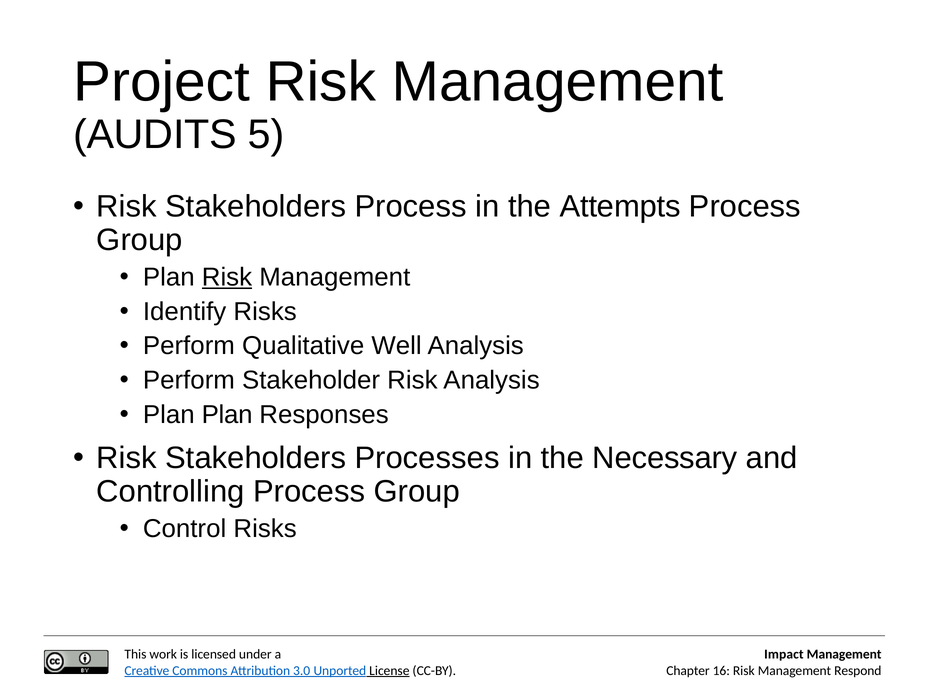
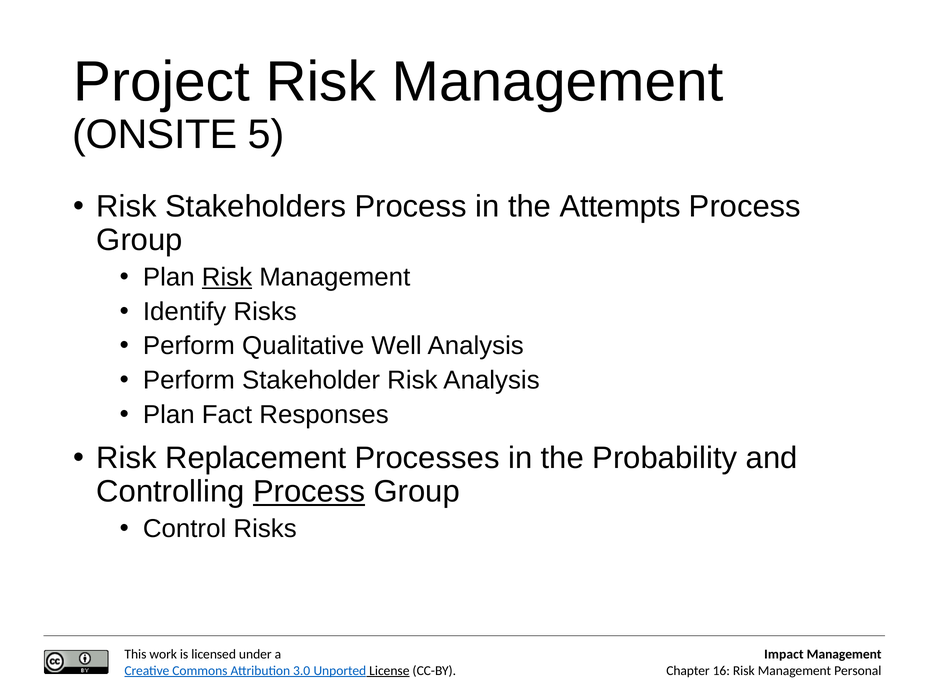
AUDITS: AUDITS -> ONSITE
Plan Plan: Plan -> Fact
Stakeholders at (256, 458): Stakeholders -> Replacement
Necessary: Necessary -> Probability
Process at (309, 492) underline: none -> present
Respond: Respond -> Personal
